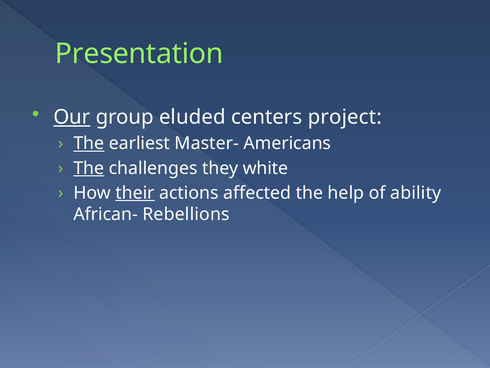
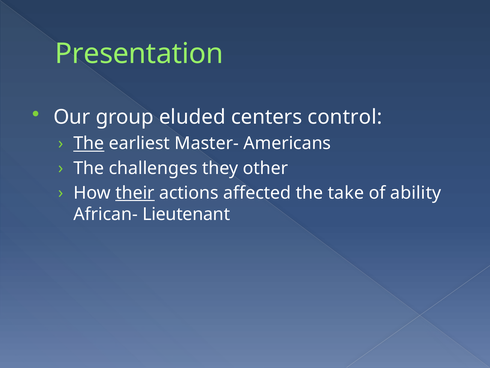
Our underline: present -> none
project: project -> control
The at (89, 168) underline: present -> none
white: white -> other
help: help -> take
Rebellions: Rebellions -> Lieutenant
